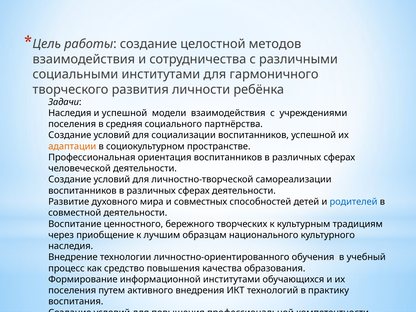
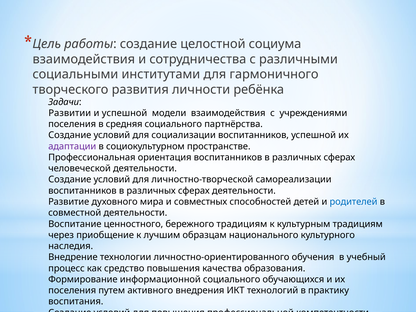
методов: методов -> социума
Наследия at (70, 113): Наследия -> Развитии
адаптации colour: orange -> purple
бережного творческих: творческих -> традициям
информационной институтами: институтами -> социального
